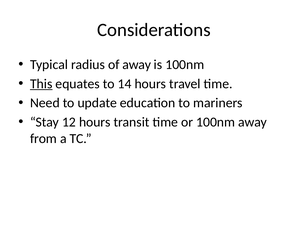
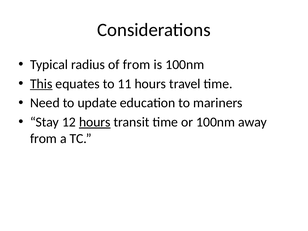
of away: away -> from
14: 14 -> 11
hours at (95, 122) underline: none -> present
